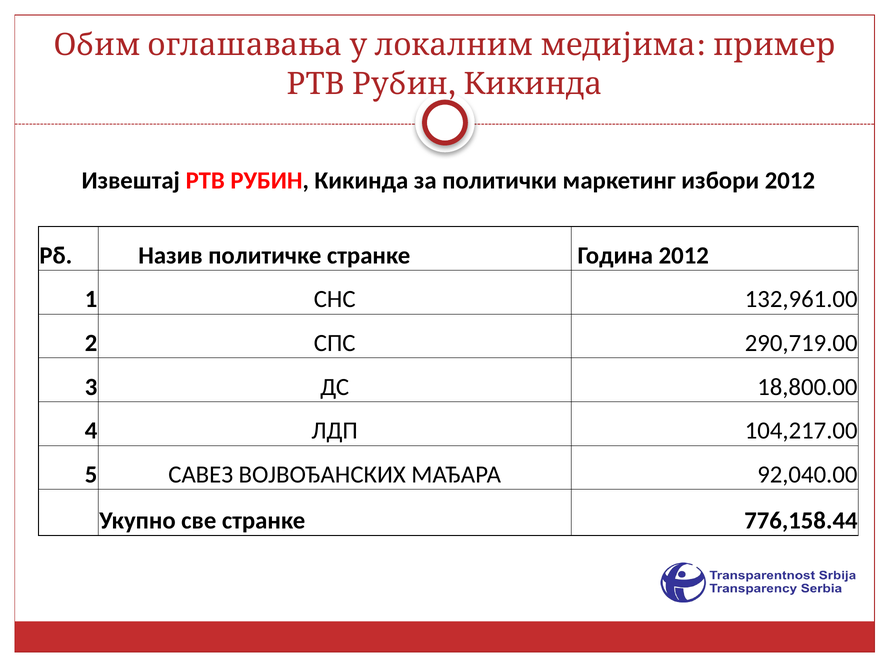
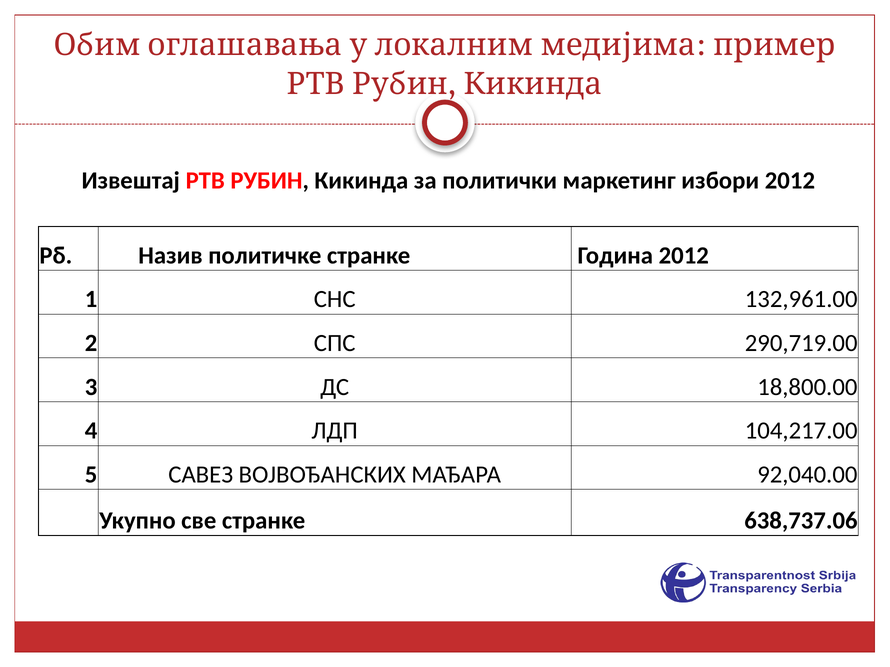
776,158.44: 776,158.44 -> 638,737.06
